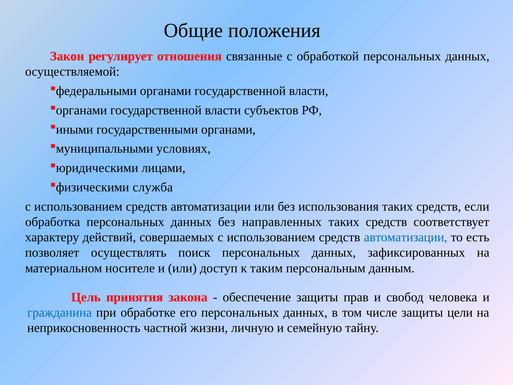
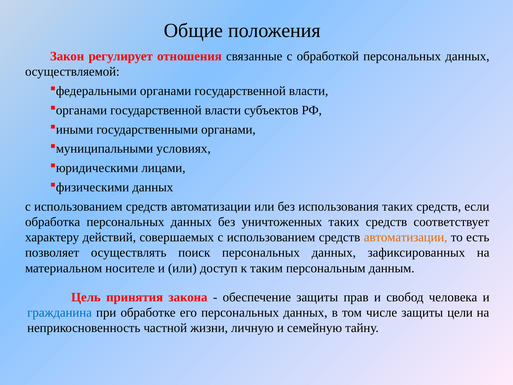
служба at (153, 187): служба -> данных
направленных: направленных -> уничтоженных
автоматизации at (406, 237) colour: blue -> orange
